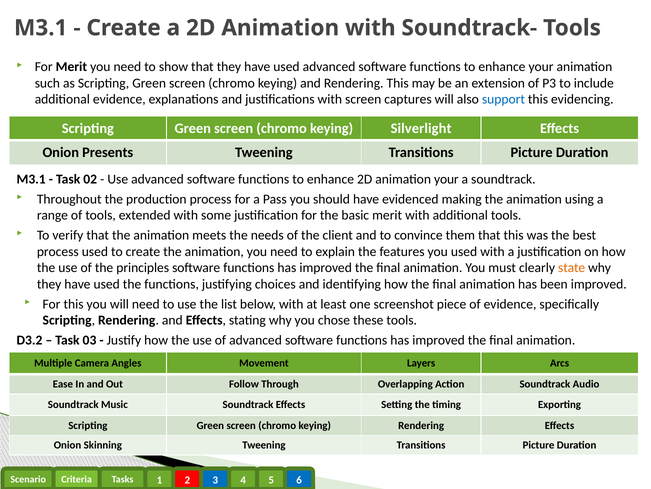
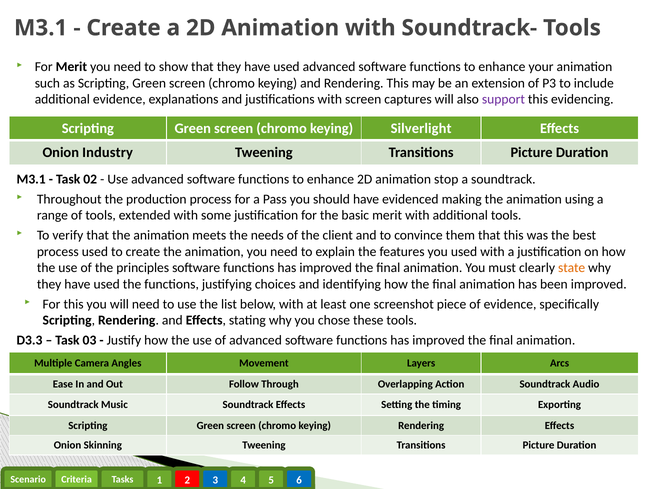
support colour: blue -> purple
Presents: Presents -> Industry
animation your: your -> stop
D3.2: D3.2 -> D3.3
